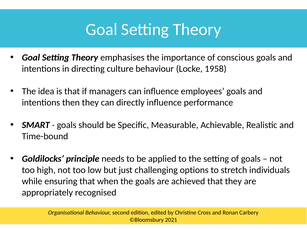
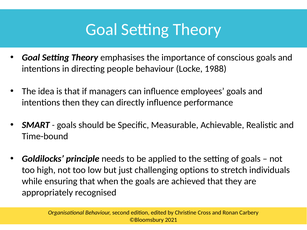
culture: culture -> people
1958: 1958 -> 1988
